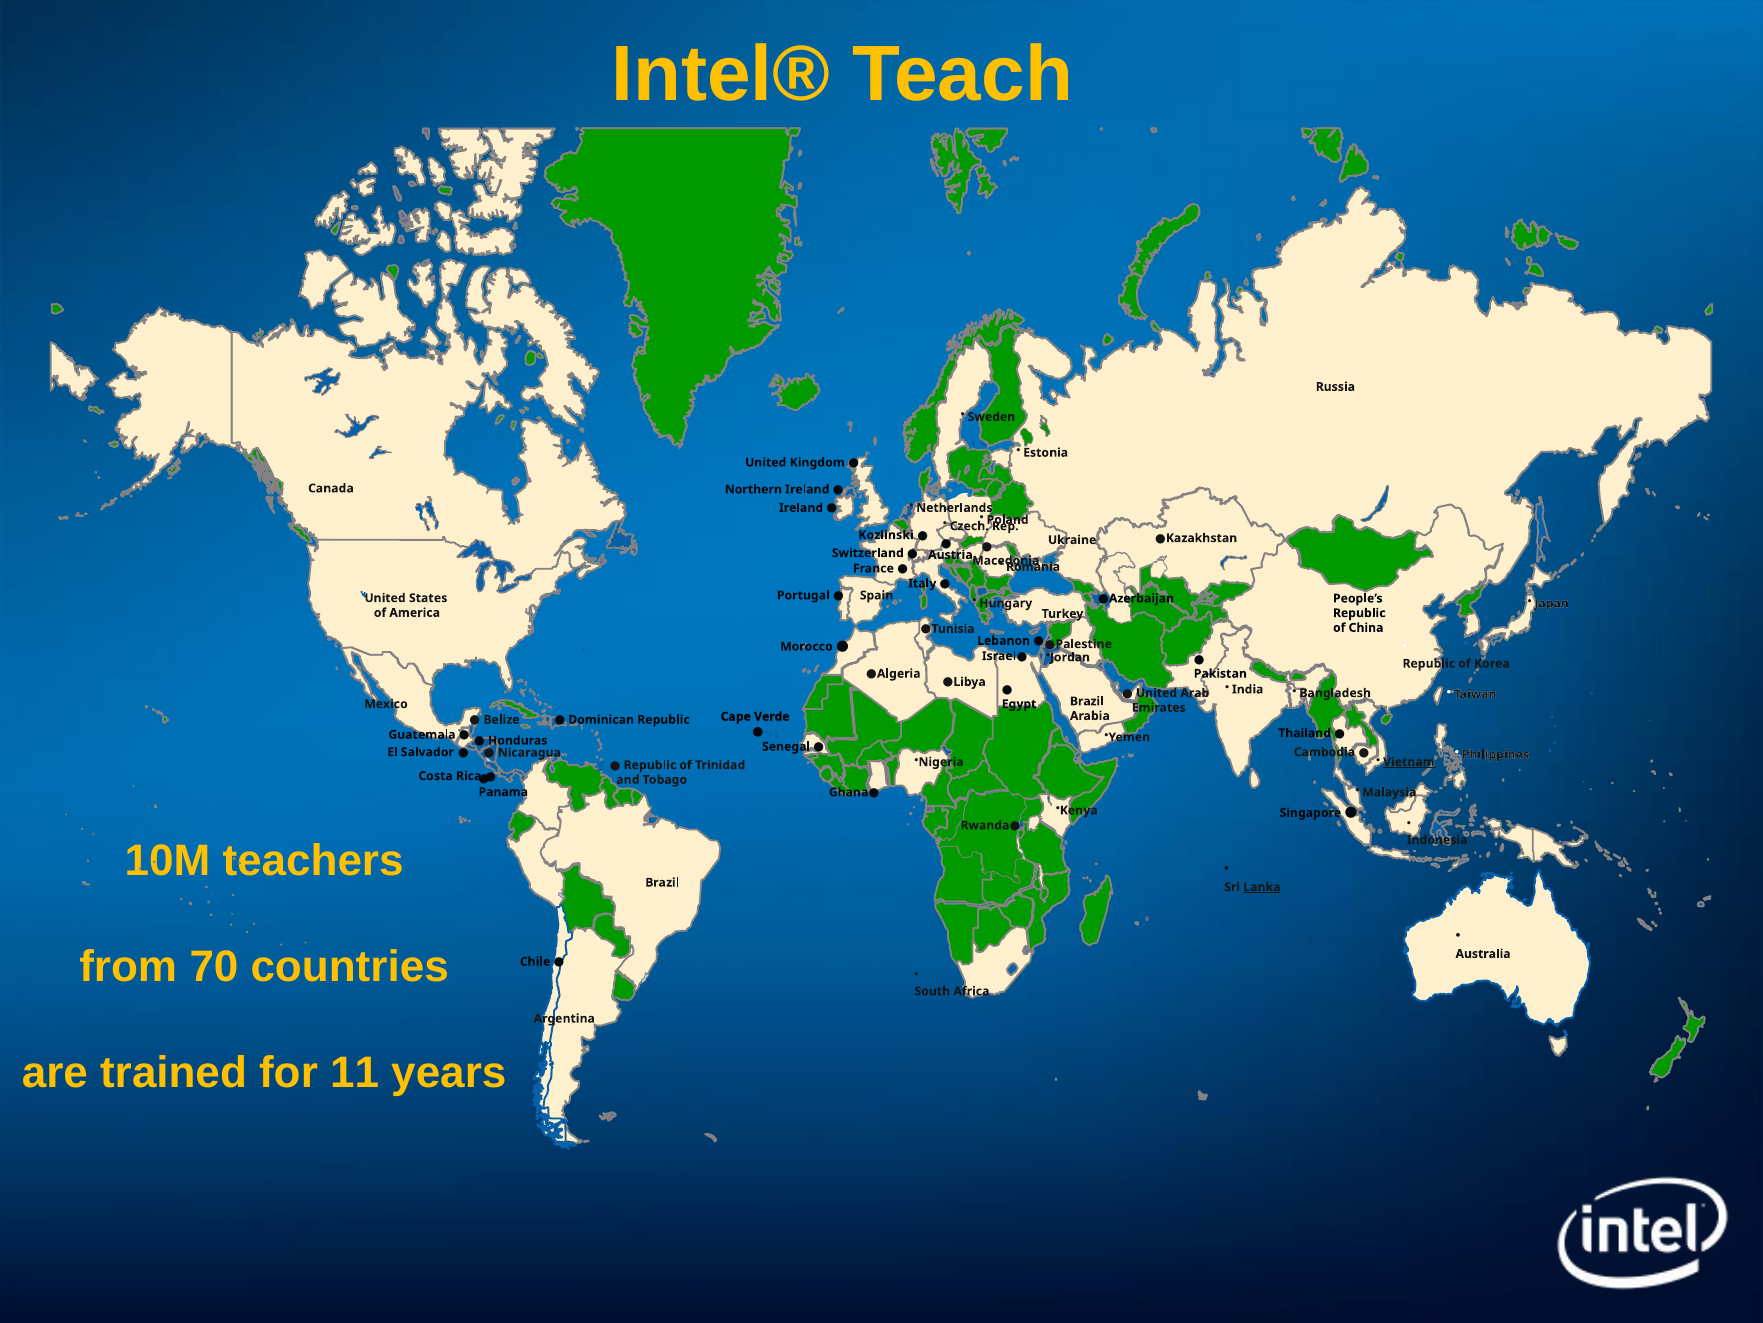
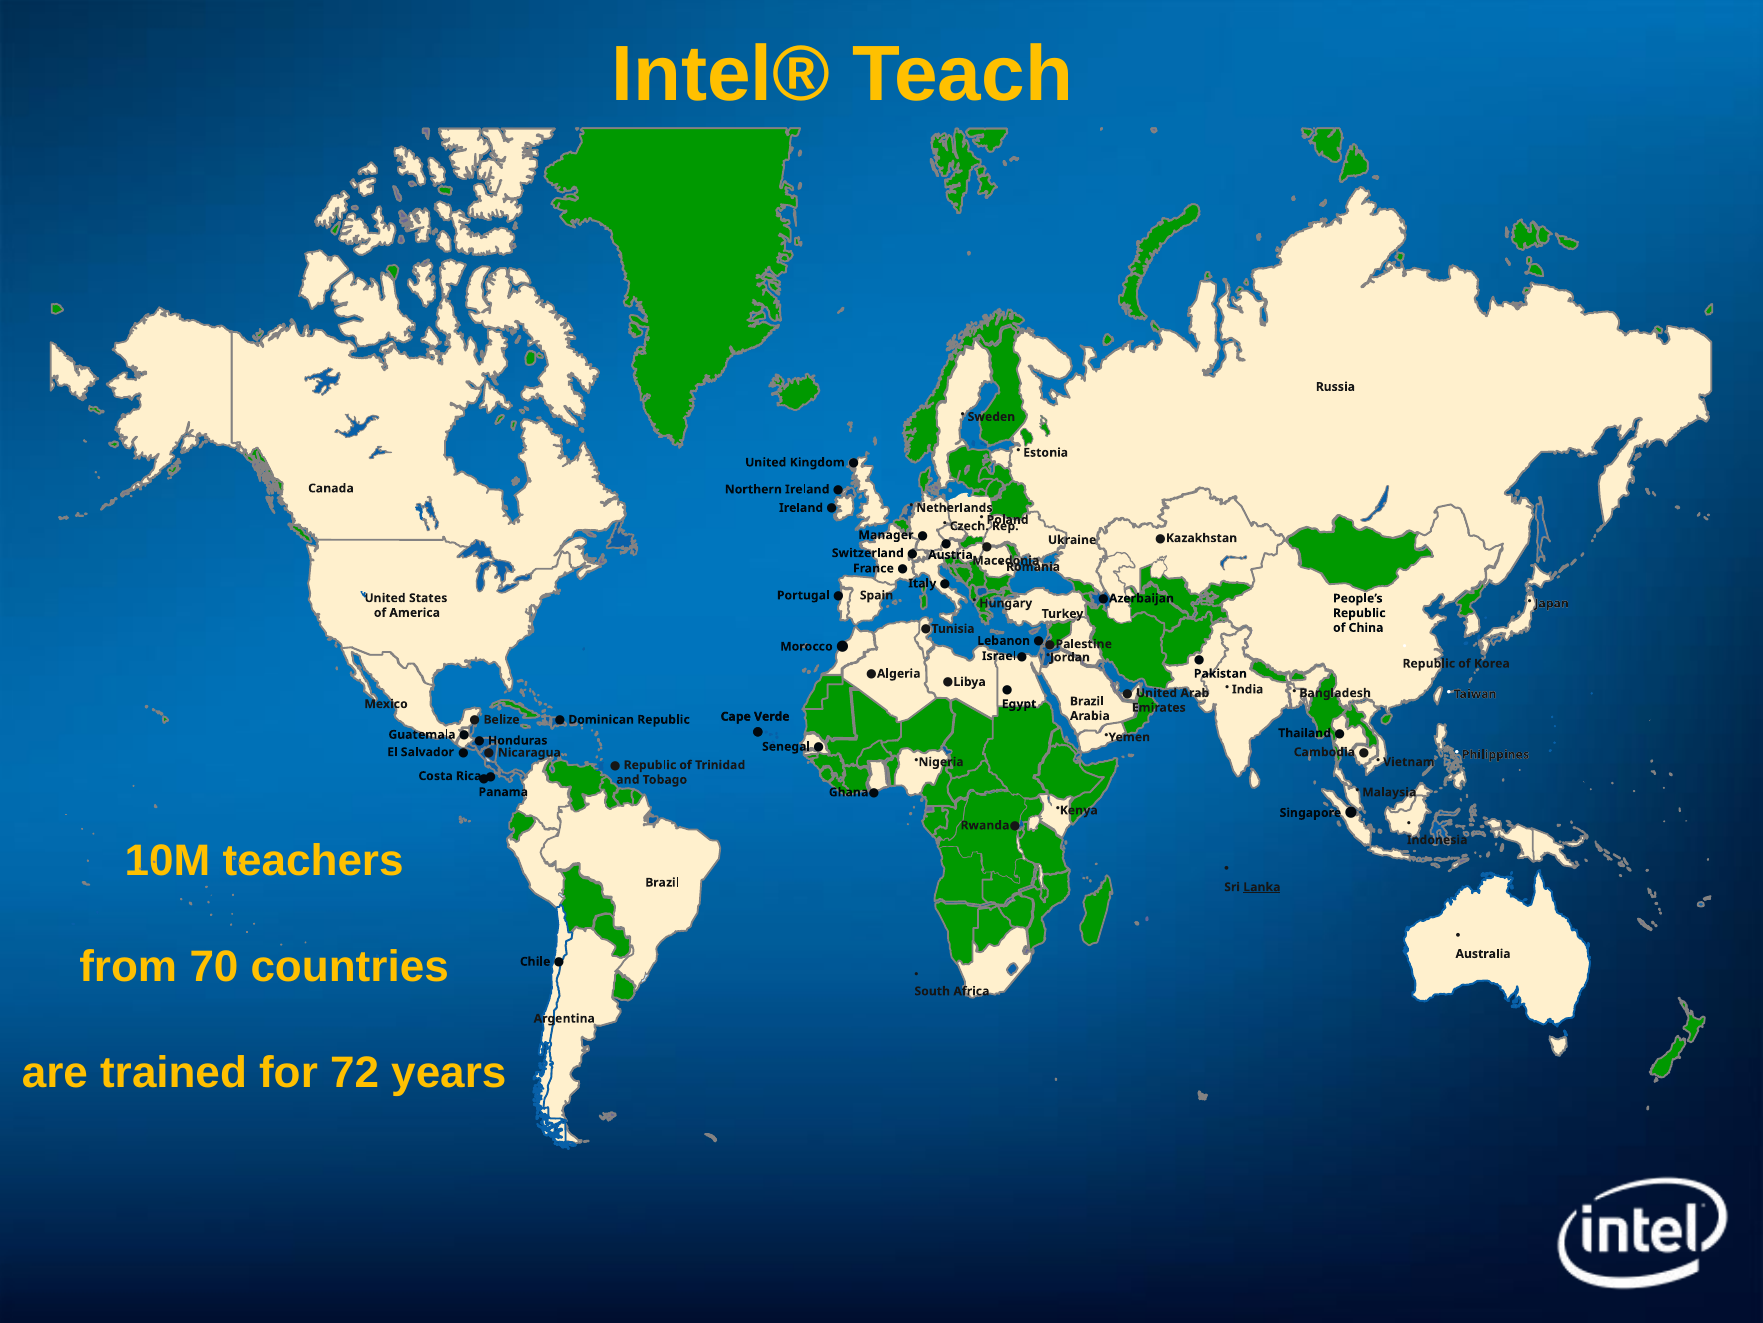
Kozlinski: Kozlinski -> Manager
Vietnam underline: present -> none
11: 11 -> 72
